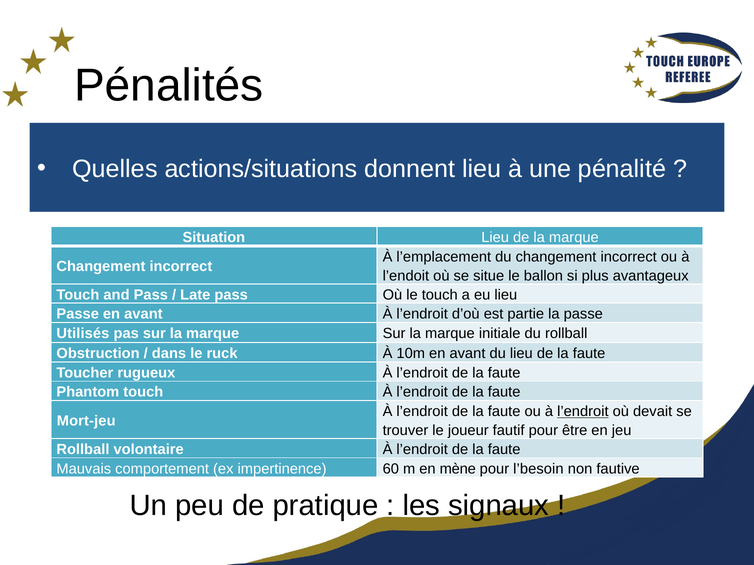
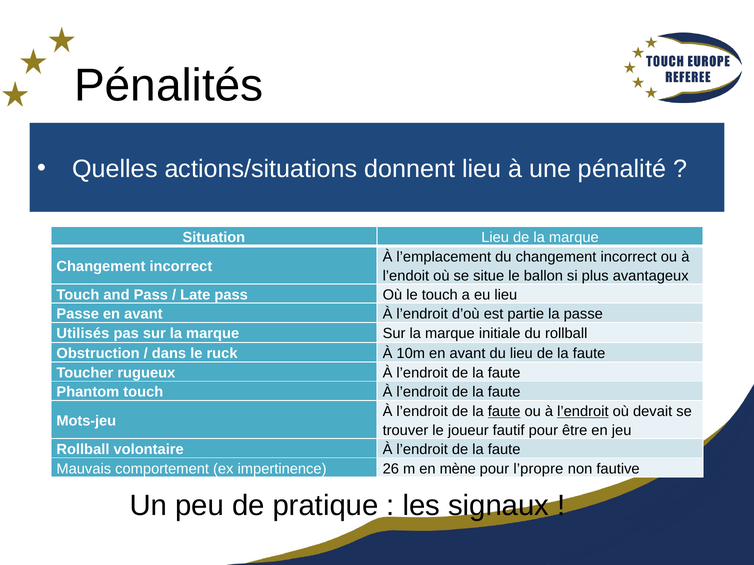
faute at (504, 412) underline: none -> present
Mort-jeu: Mort-jeu -> Mots-jeu
60: 60 -> 26
l’besoin: l’besoin -> l’propre
